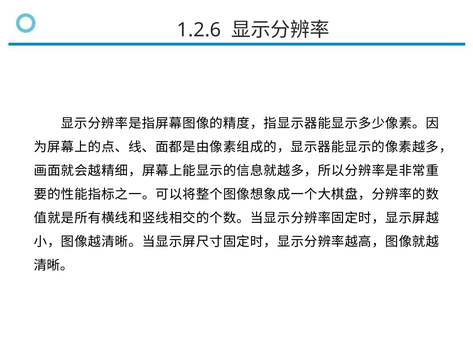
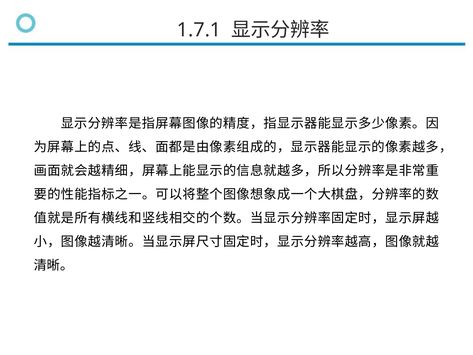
1.2.6: 1.2.6 -> 1.7.1
